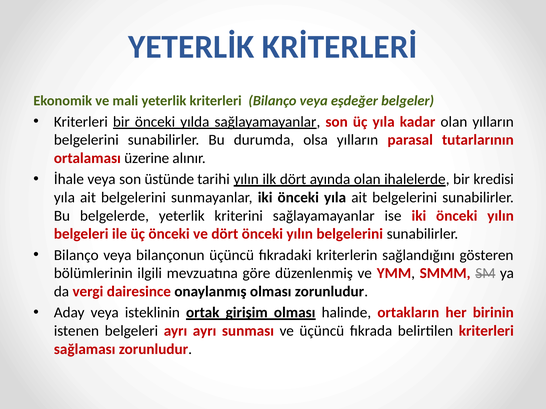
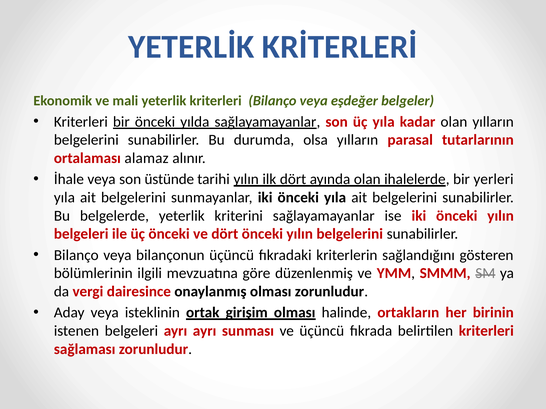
üzerine: üzerine -> alamaz
kredisi: kredisi -> yerleri
